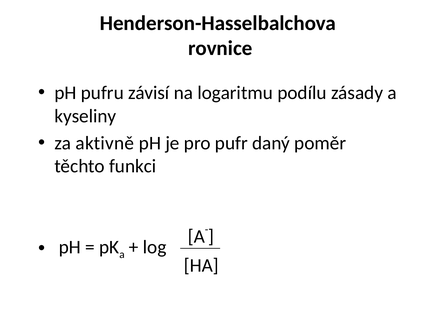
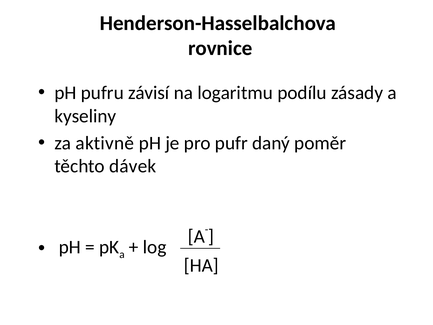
funkci: funkci -> dávek
